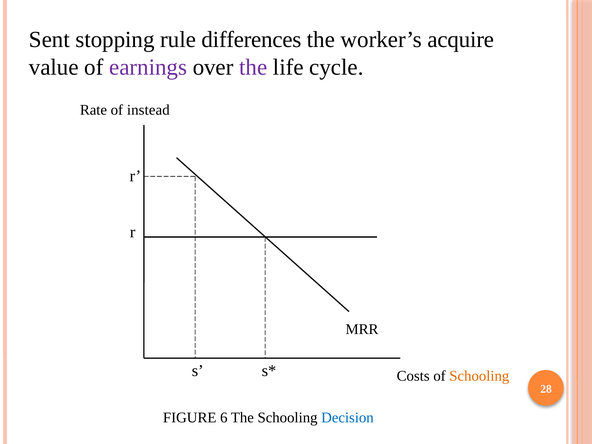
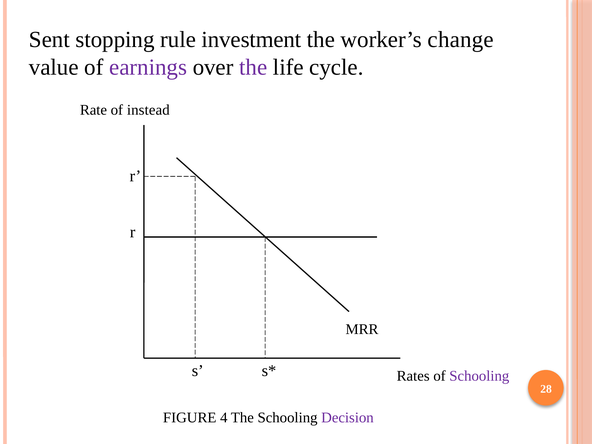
differences: differences -> investment
acquire: acquire -> change
Costs: Costs -> Rates
Schooling at (479, 376) colour: orange -> purple
6: 6 -> 4
Decision colour: blue -> purple
